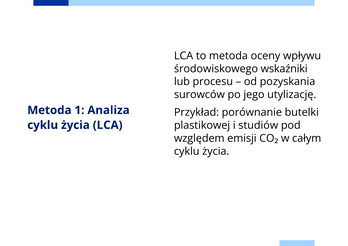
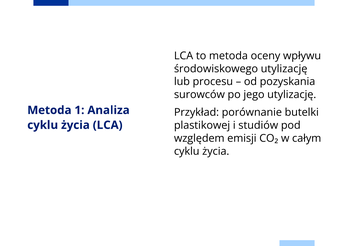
środowiskowego wskaźniki: wskaźniki -> utylizację
